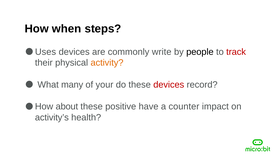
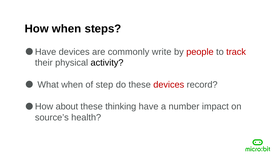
Uses at (46, 52): Uses -> Have
people colour: black -> red
activity colour: orange -> black
What many: many -> when
your: your -> step
positive: positive -> thinking
counter: counter -> number
activity’s: activity’s -> source’s
